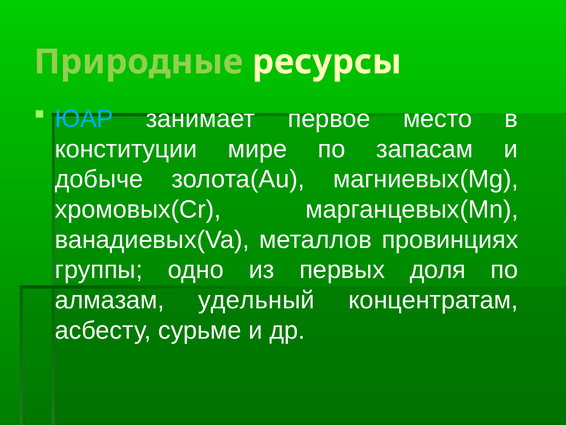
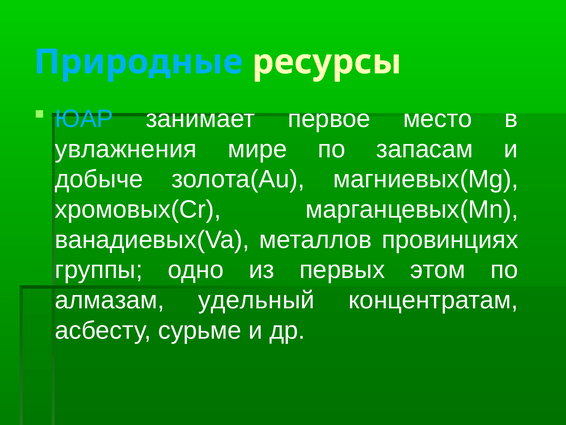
Природные colour: light green -> light blue
конституции: конституции -> увлажнения
доля: доля -> этом
